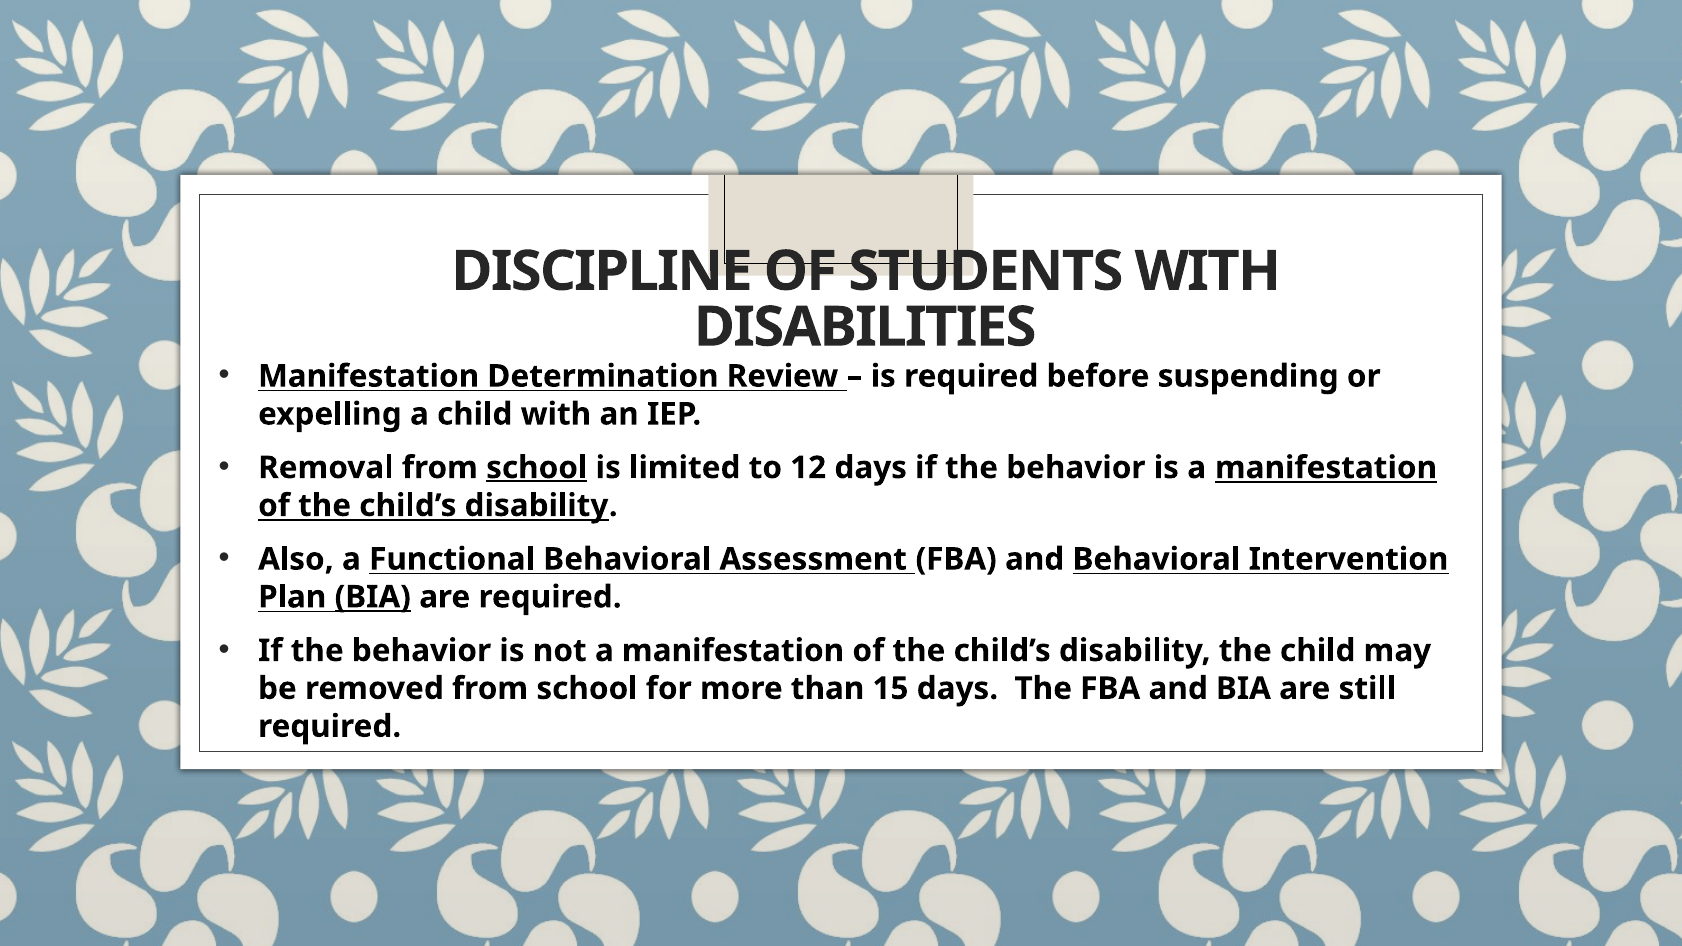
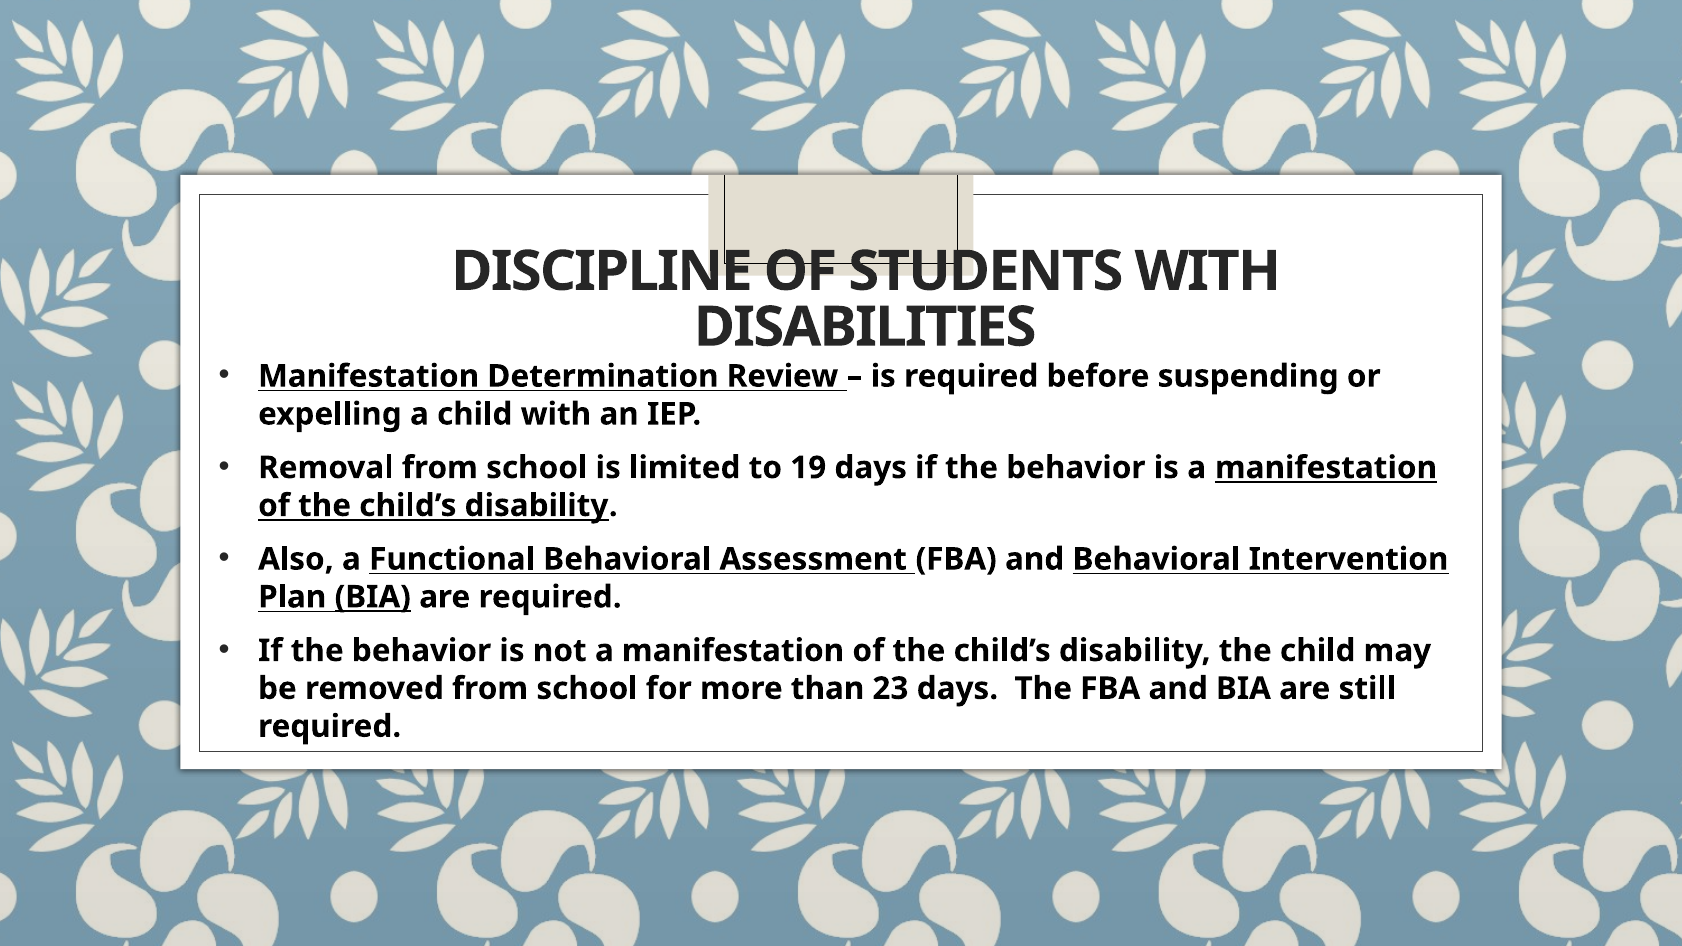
school at (537, 468) underline: present -> none
12: 12 -> 19
15: 15 -> 23
